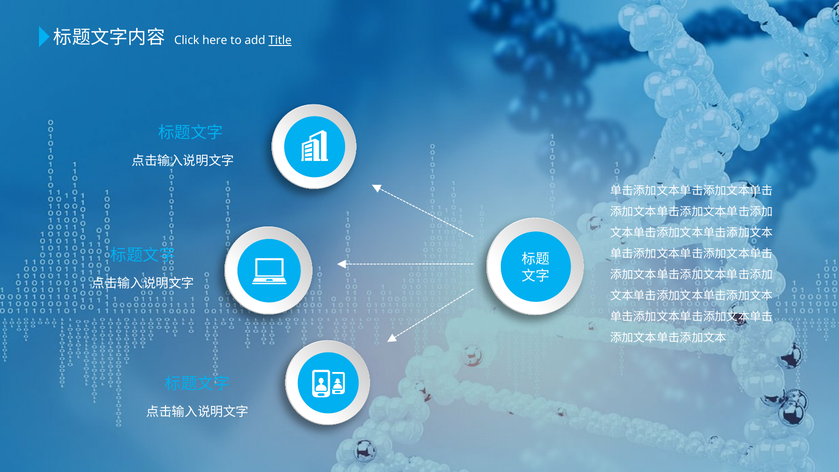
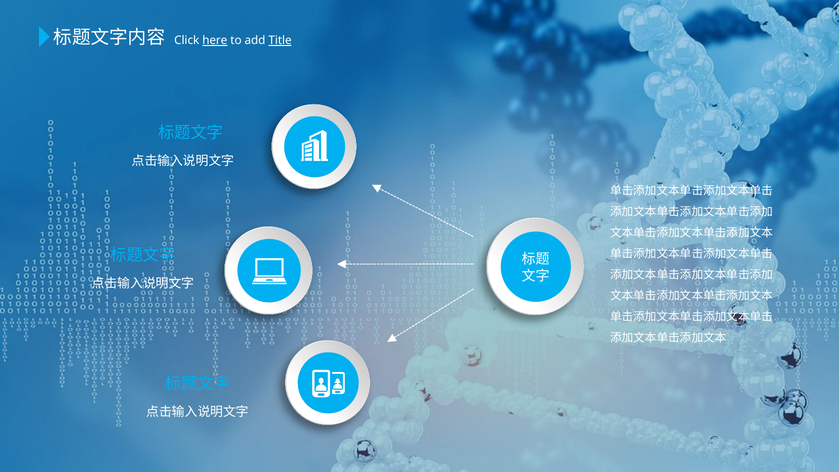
here underline: none -> present
